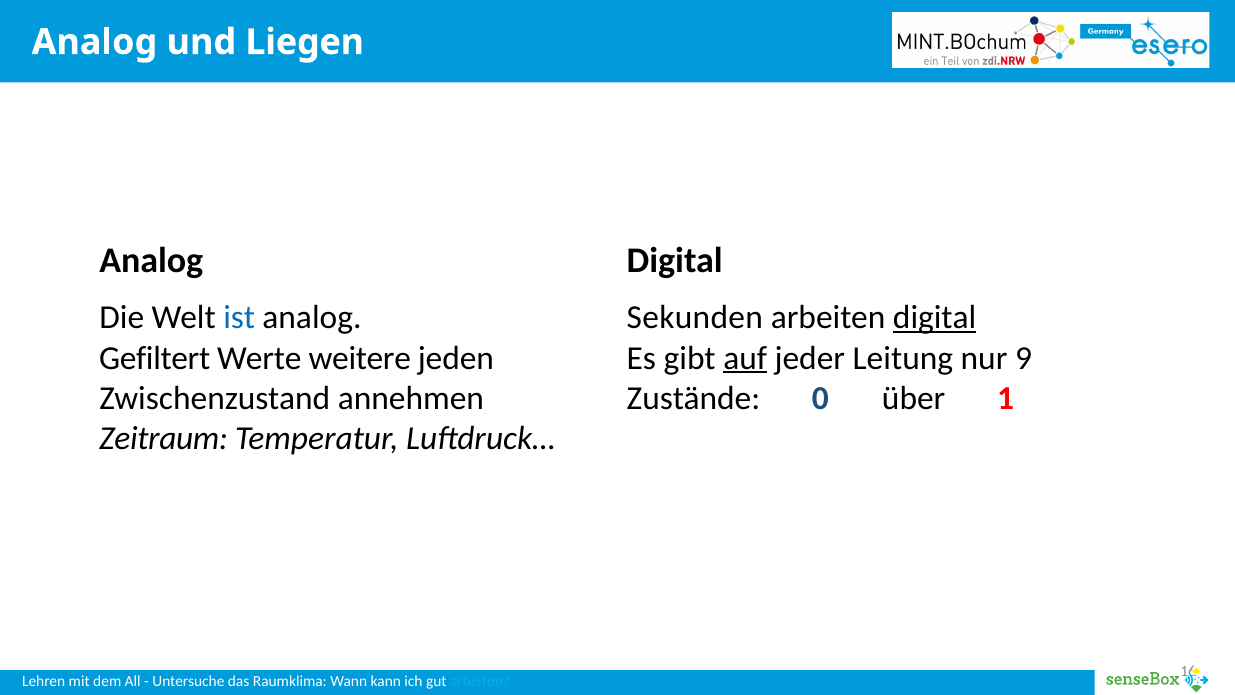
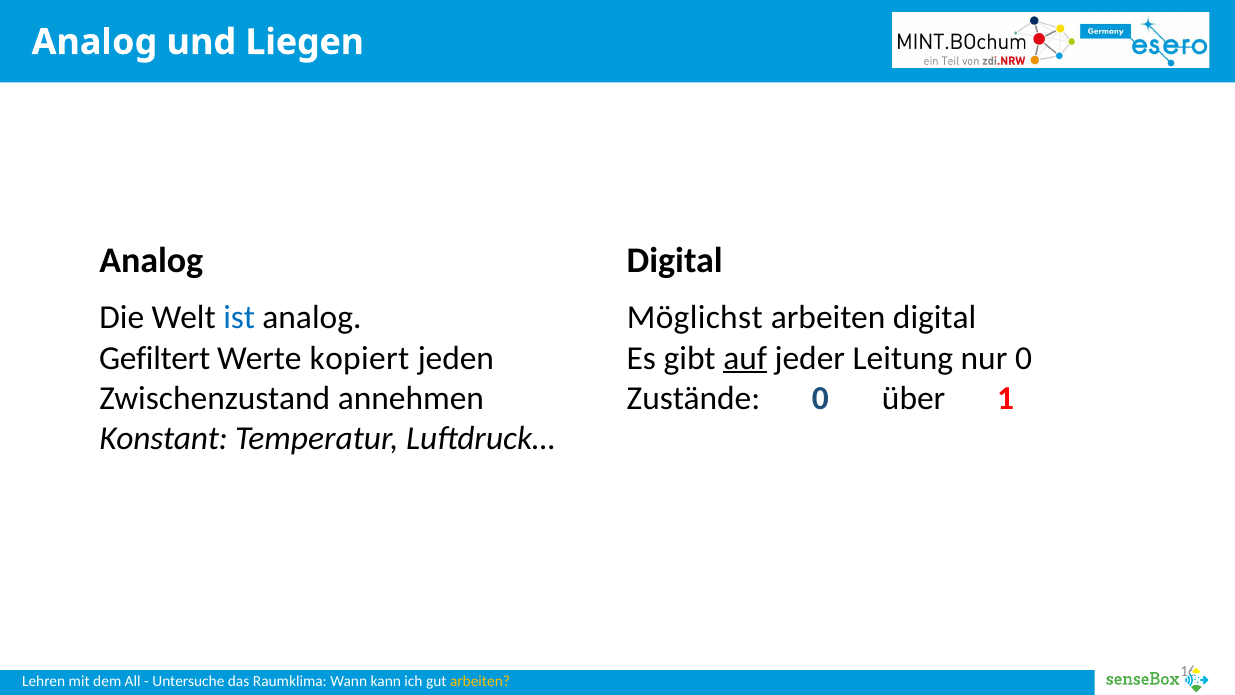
Sekunden: Sekunden -> Möglichst
digital at (935, 318) underline: present -> none
weitere: weitere -> kopiert
nur 9: 9 -> 0
Zeitraum: Zeitraum -> Konstant
arbeiten at (480, 681) colour: light blue -> yellow
